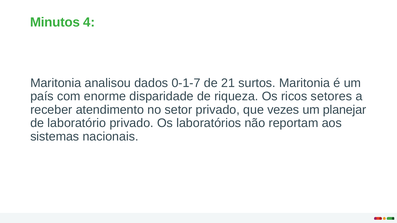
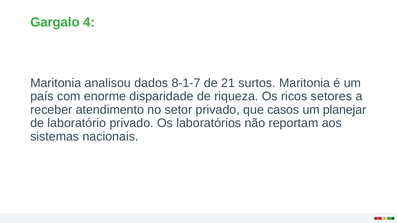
Minutos: Minutos -> Gargalo
0-1-7: 0-1-7 -> 8-1-7
vezes: vezes -> casos
